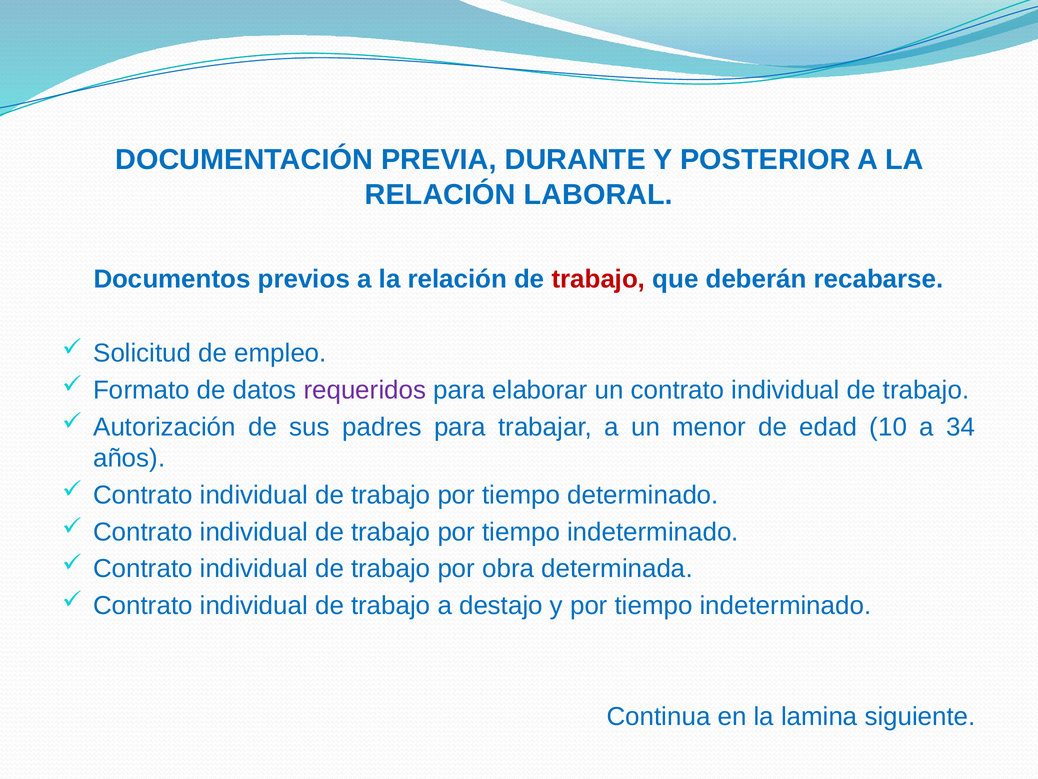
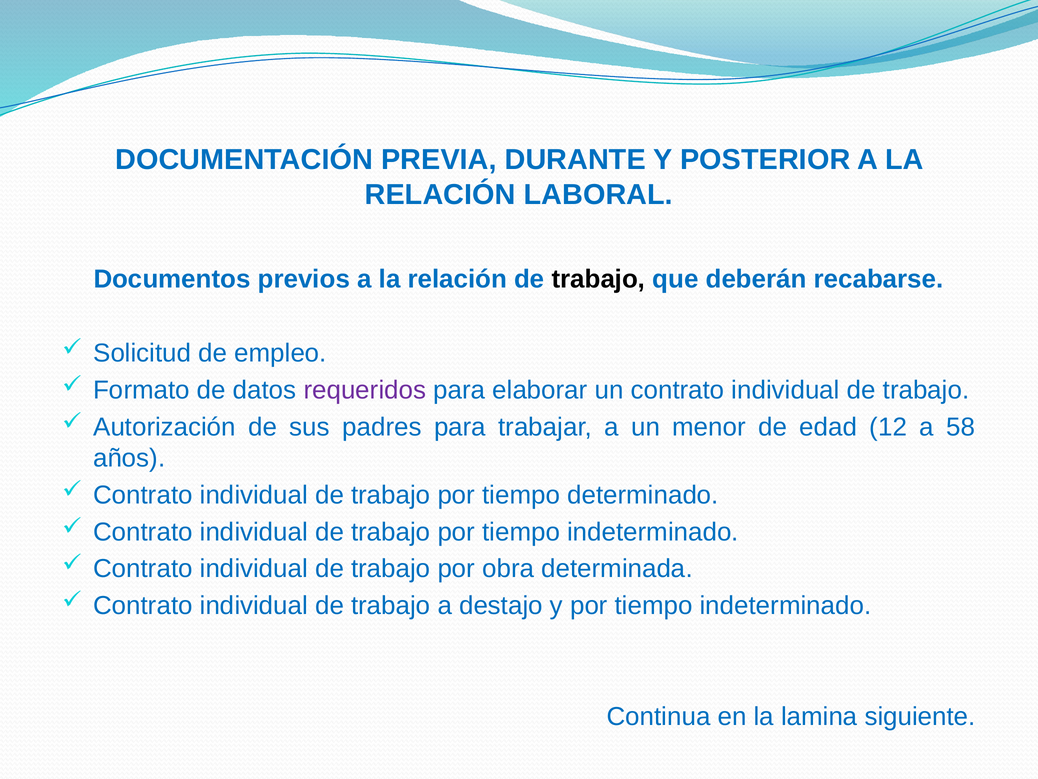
trabajo at (598, 279) colour: red -> black
10: 10 -> 12
34: 34 -> 58
